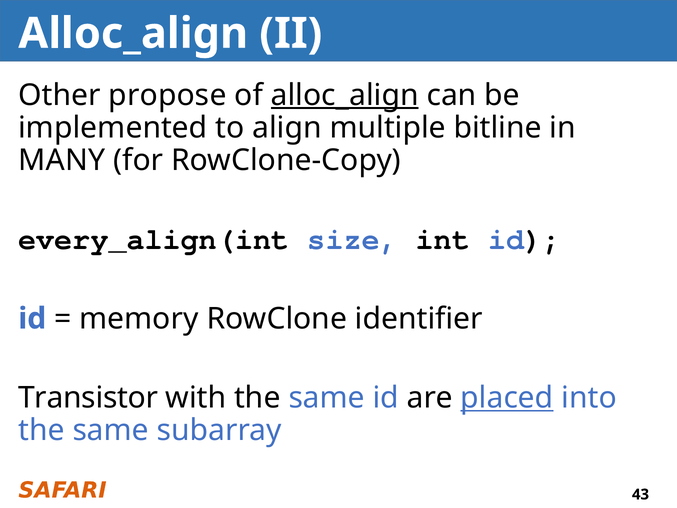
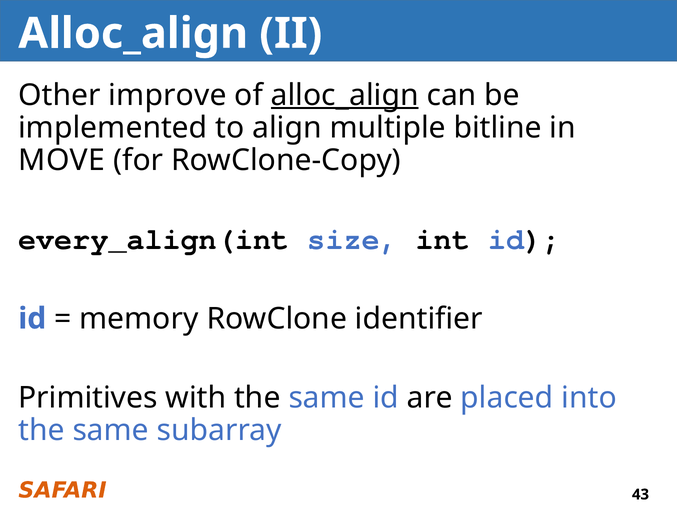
propose: propose -> improve
MANY: MANY -> MOVE
Transistor: Transistor -> Primitives
placed underline: present -> none
